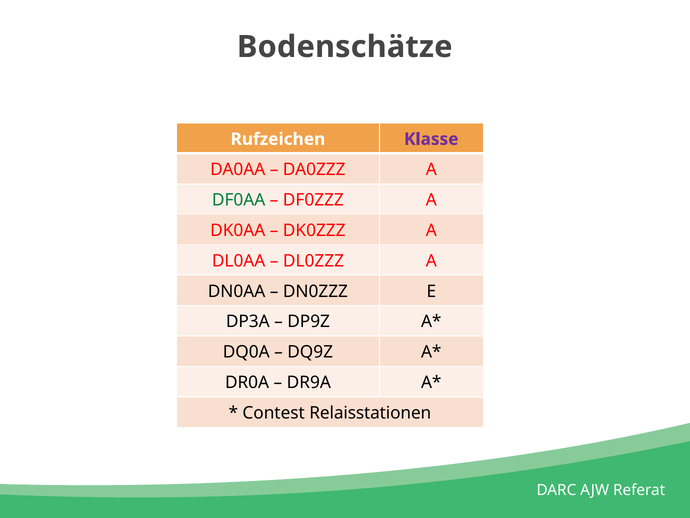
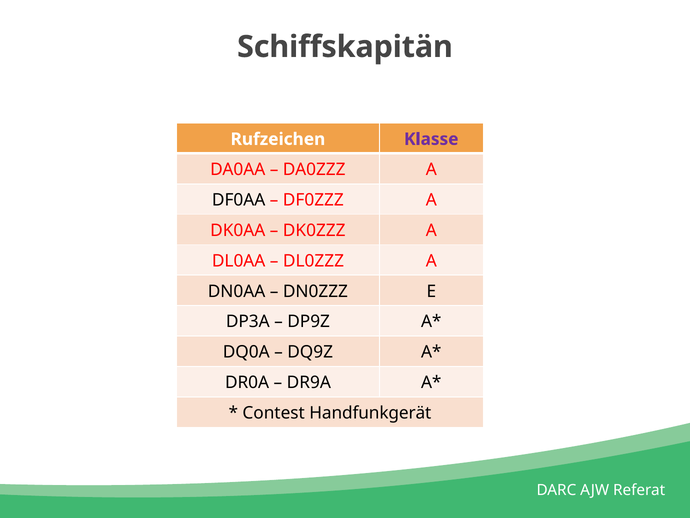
Bodenschätze: Bodenschätze -> Schiffskapitän
DF0AA colour: green -> black
Relaisstationen: Relaisstationen -> Handfunkgerät
